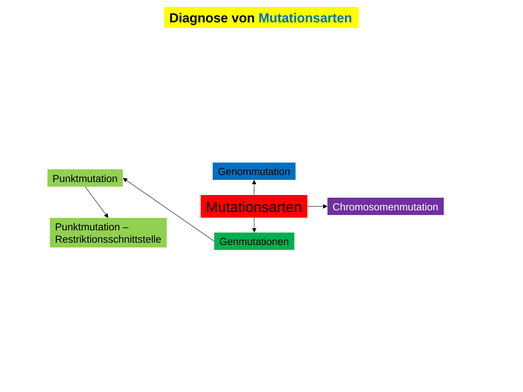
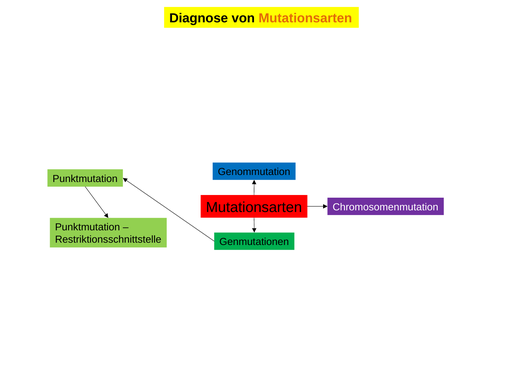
Mutationsarten at (305, 18) colour: blue -> orange
